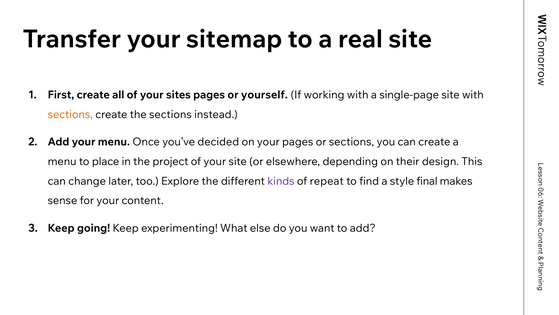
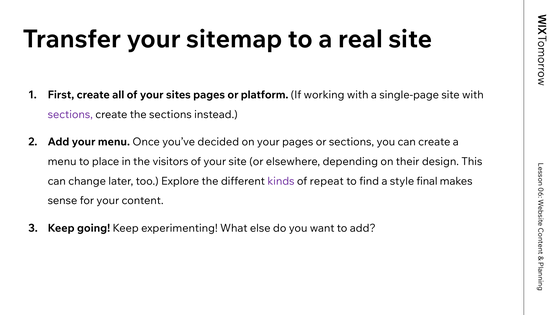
yourself: yourself -> platform
sections at (70, 114) colour: orange -> purple
project: project -> visitors
